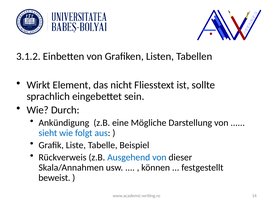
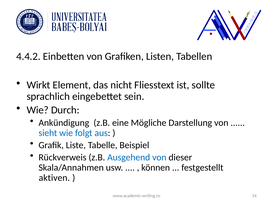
3.1.2: 3.1.2 -> 4.4.2
beweist: beweist -> aktiven
